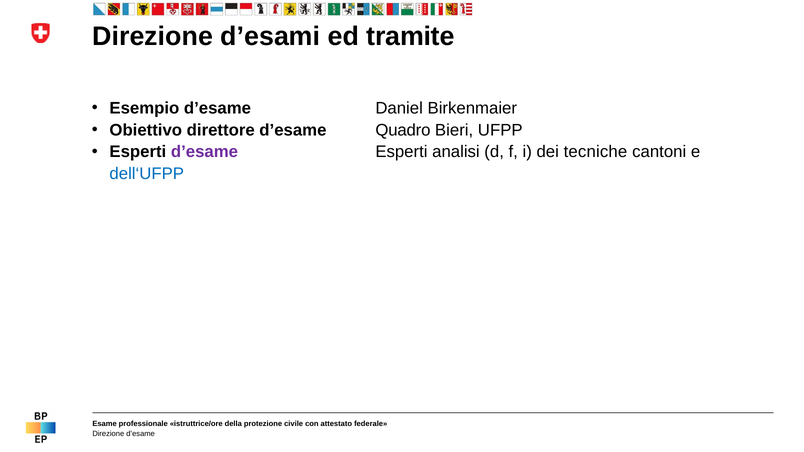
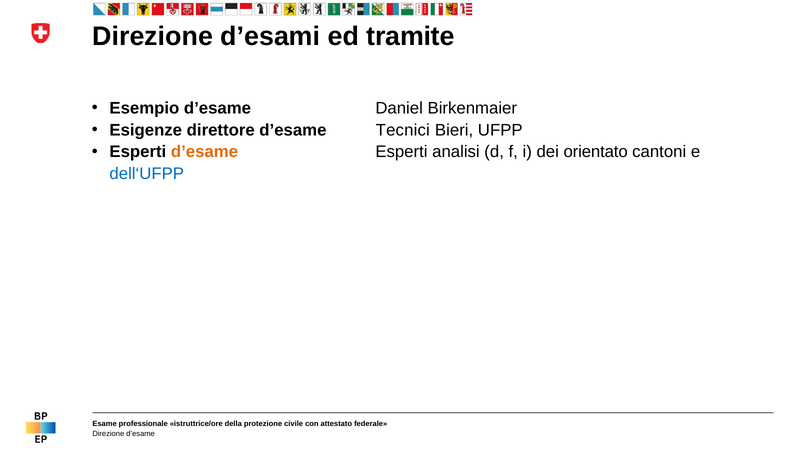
Obiettivo: Obiettivo -> Esigenze
Quadro: Quadro -> Tecnici
d’esame at (204, 152) colour: purple -> orange
tecniche: tecniche -> orientato
